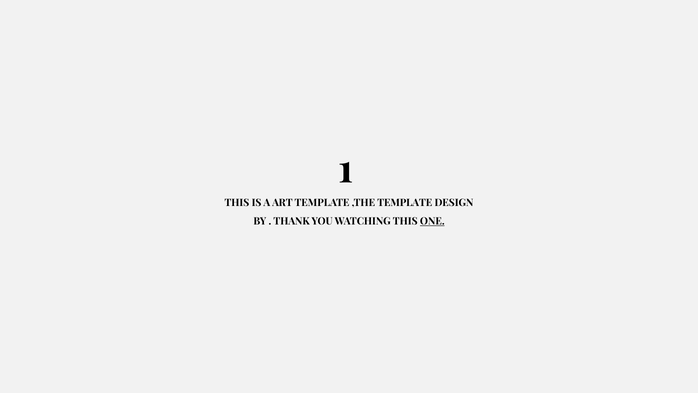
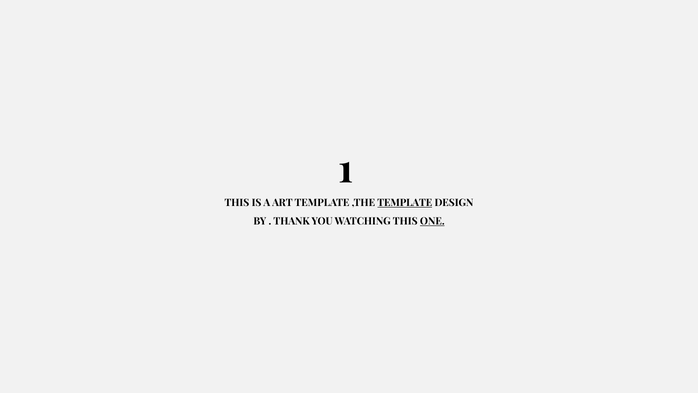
TEMPLATE at (405, 203) underline: none -> present
